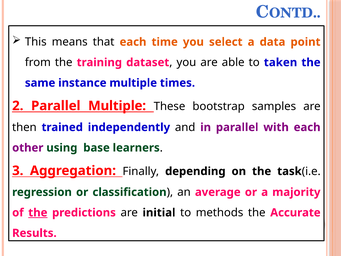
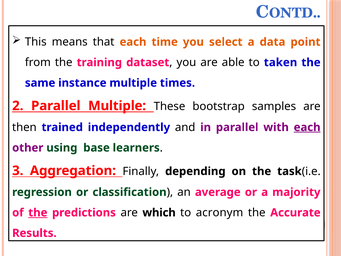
each at (307, 127) underline: none -> present
initial: initial -> which
methods: methods -> acronym
